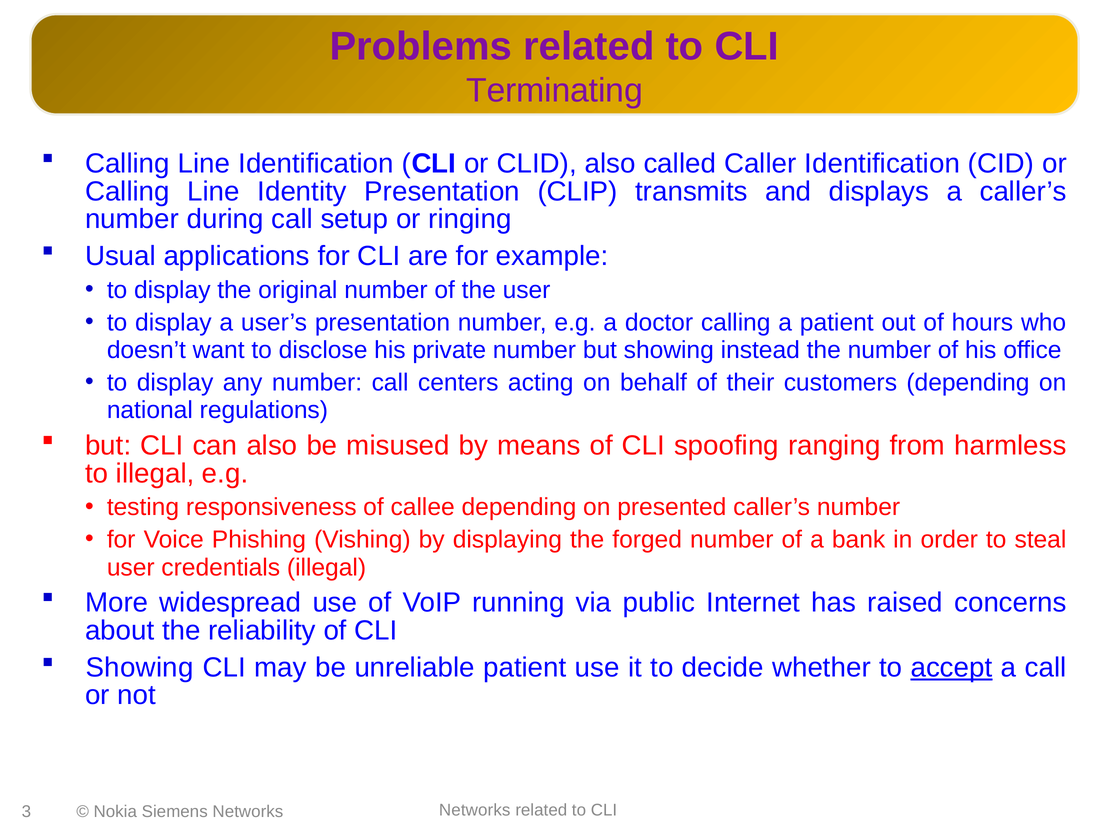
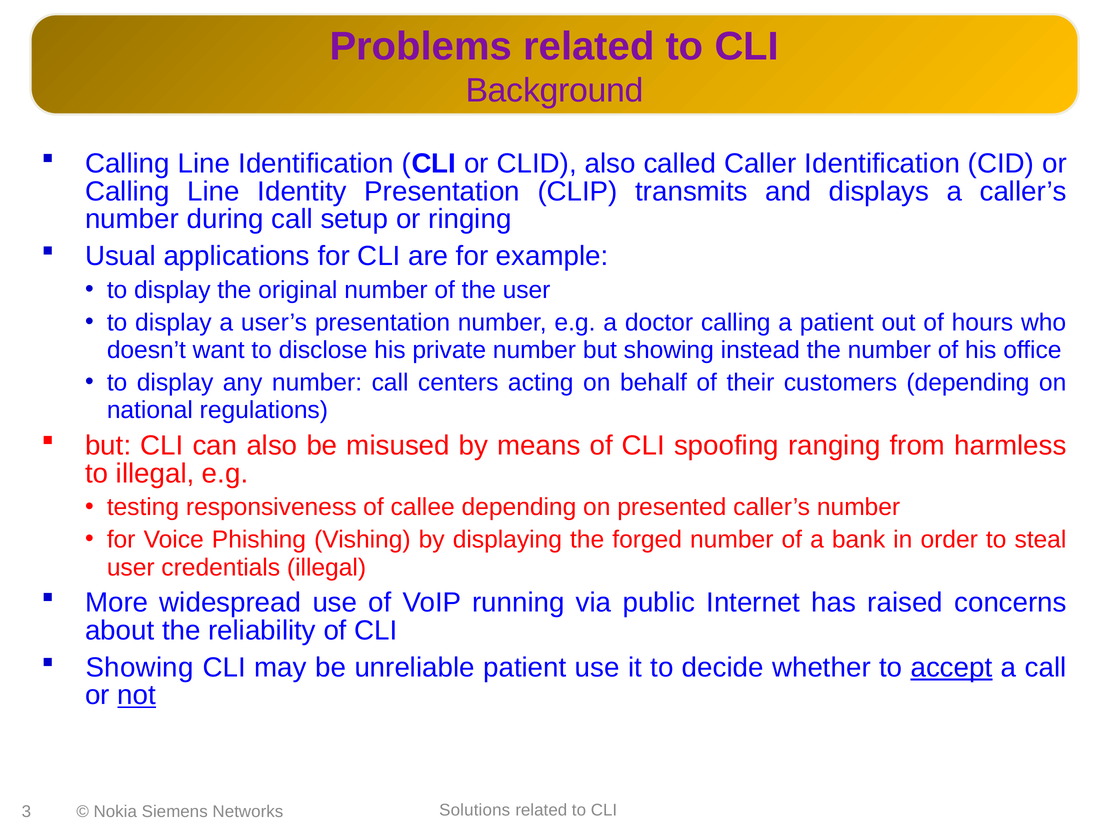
Terminating: Terminating -> Background
not underline: none -> present
Networks at (475, 810): Networks -> Solutions
